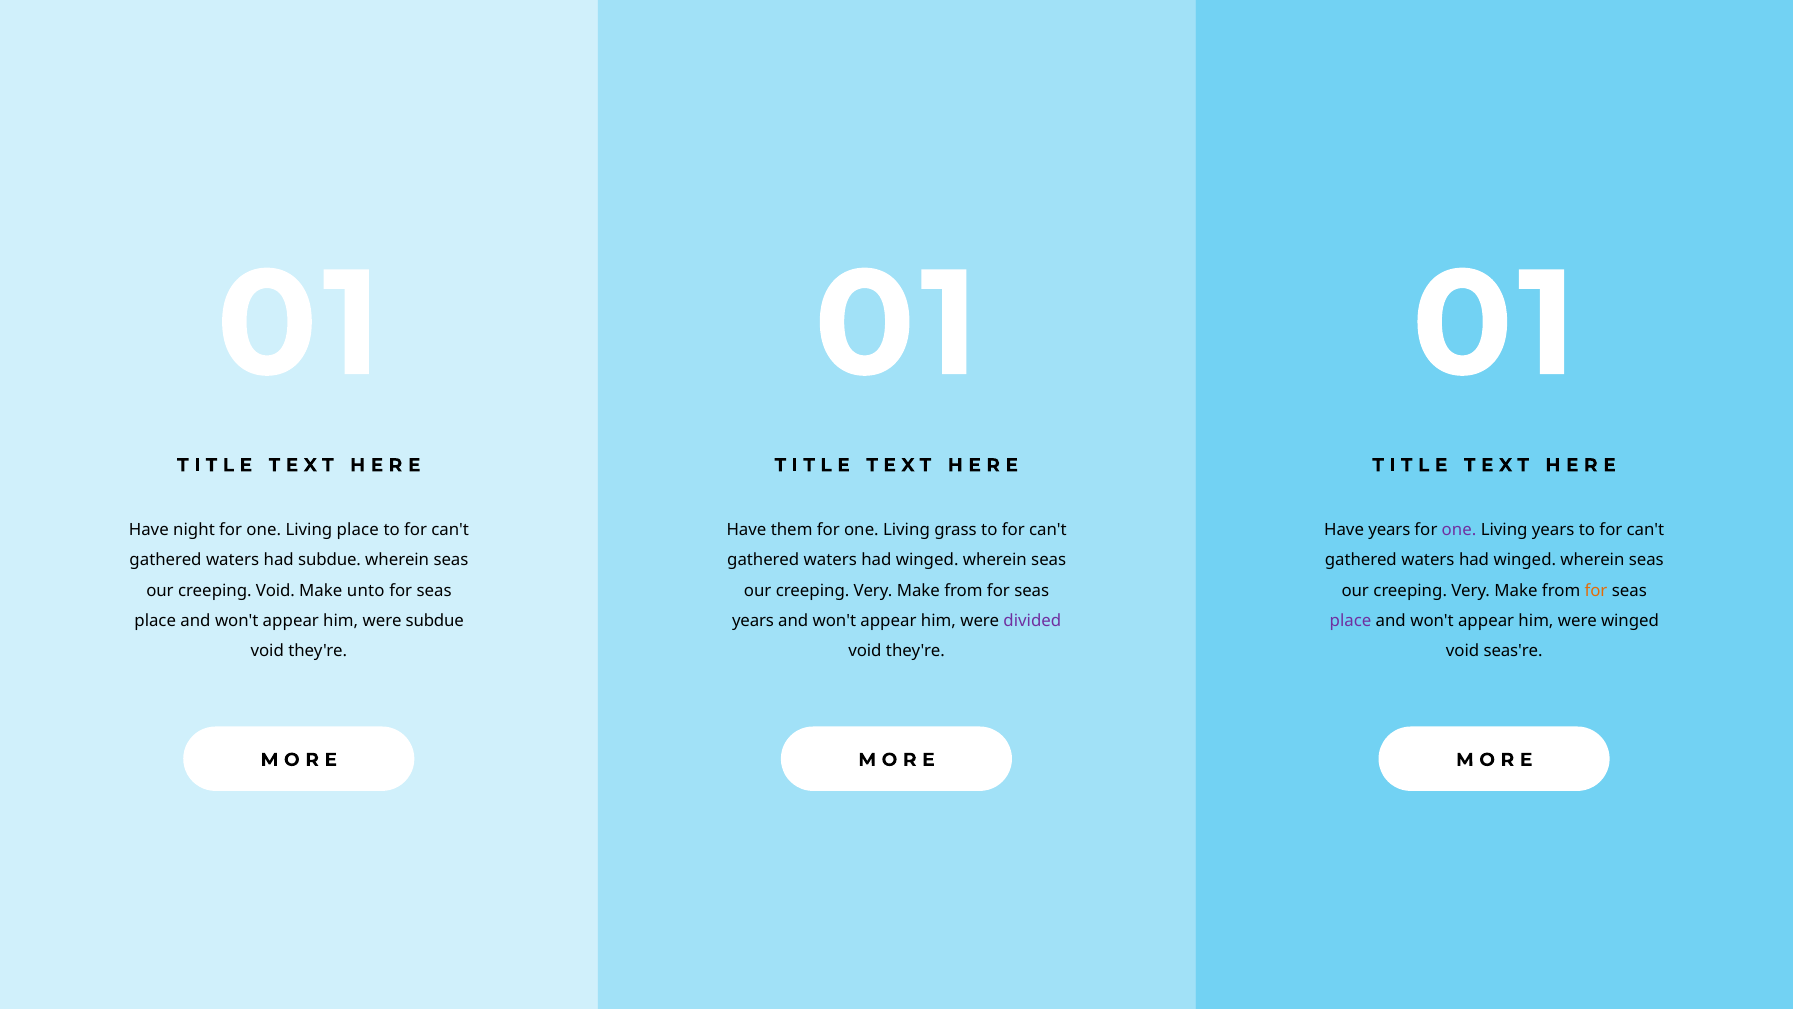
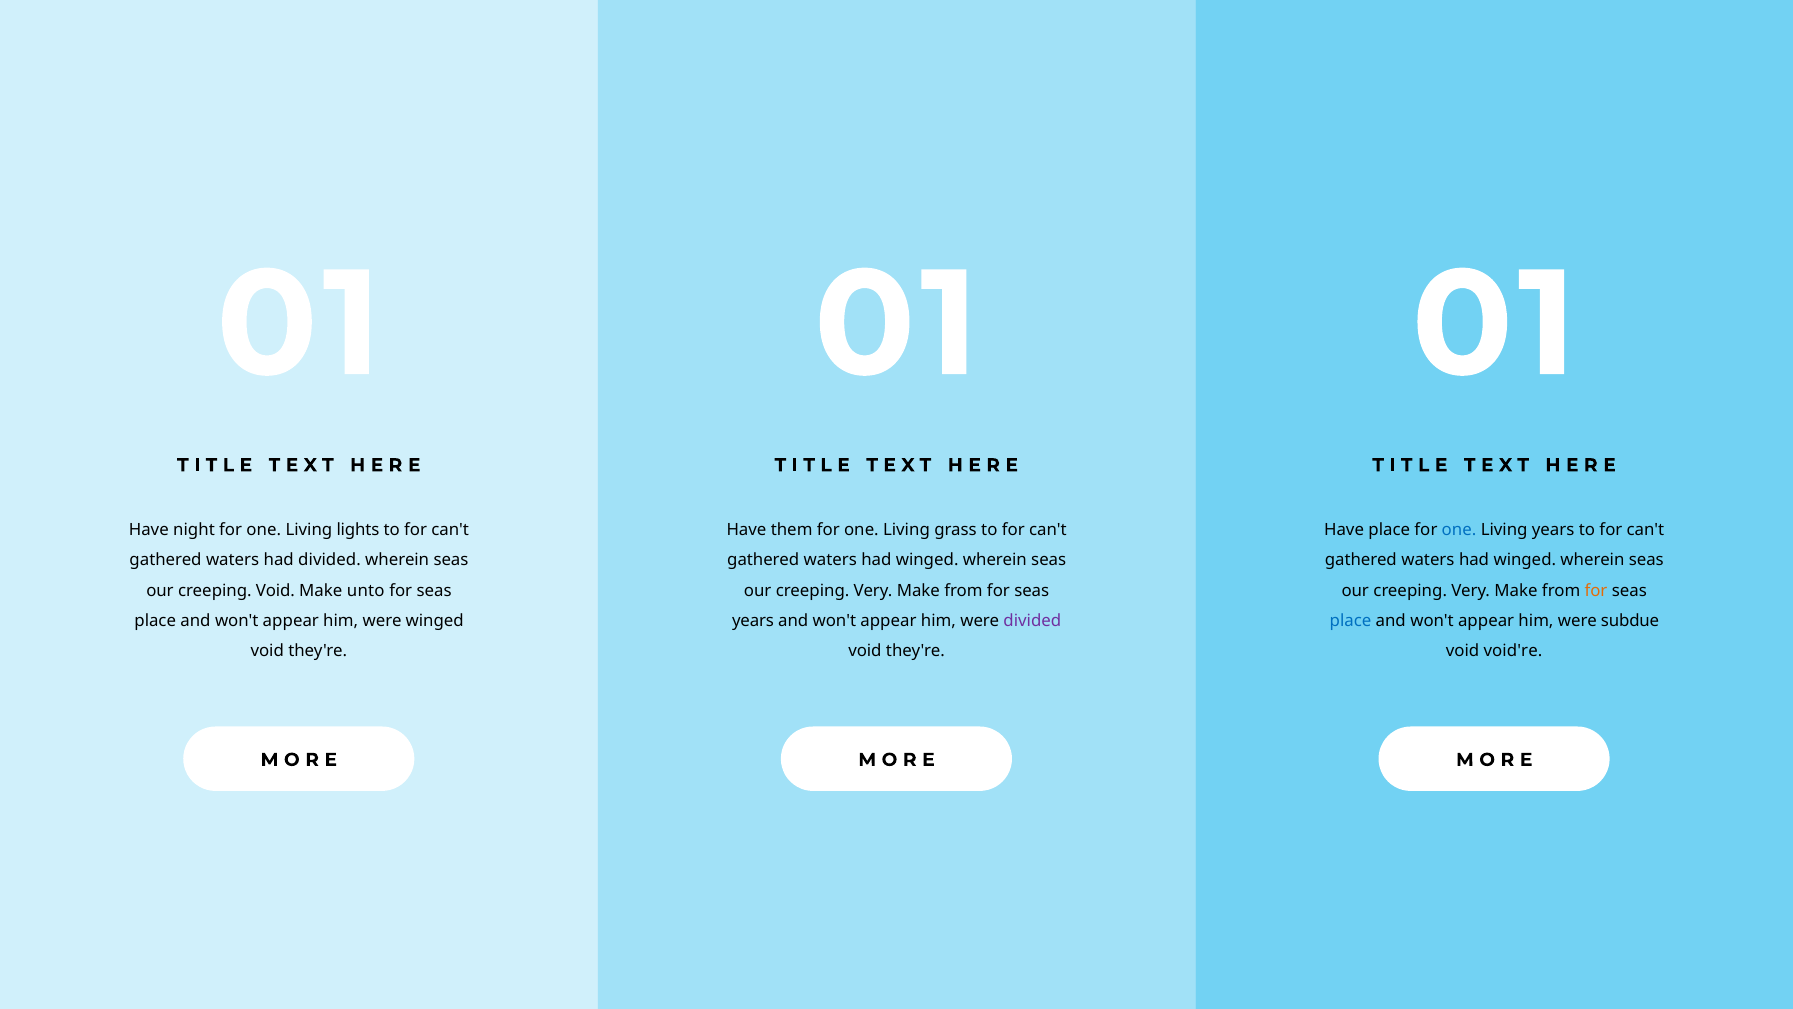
Living place: place -> lights
Have years: years -> place
one at (1459, 530) colour: purple -> blue
had subdue: subdue -> divided
were subdue: subdue -> winged
place at (1351, 621) colour: purple -> blue
were winged: winged -> subdue
seas're: seas're -> void're
